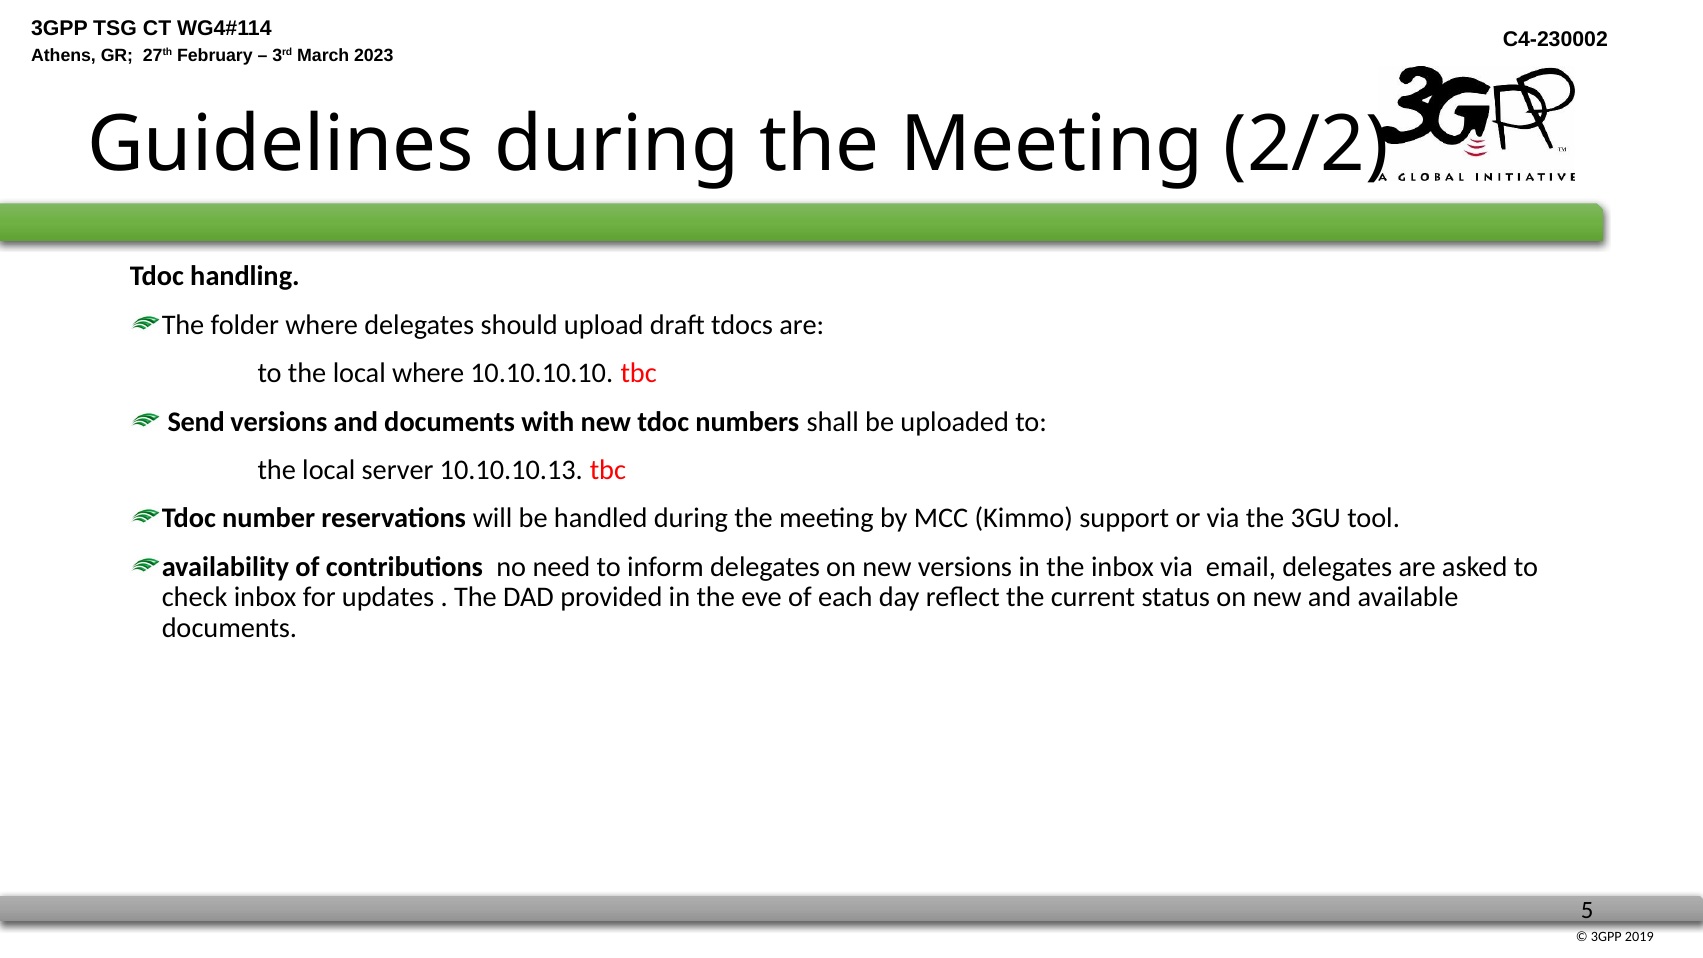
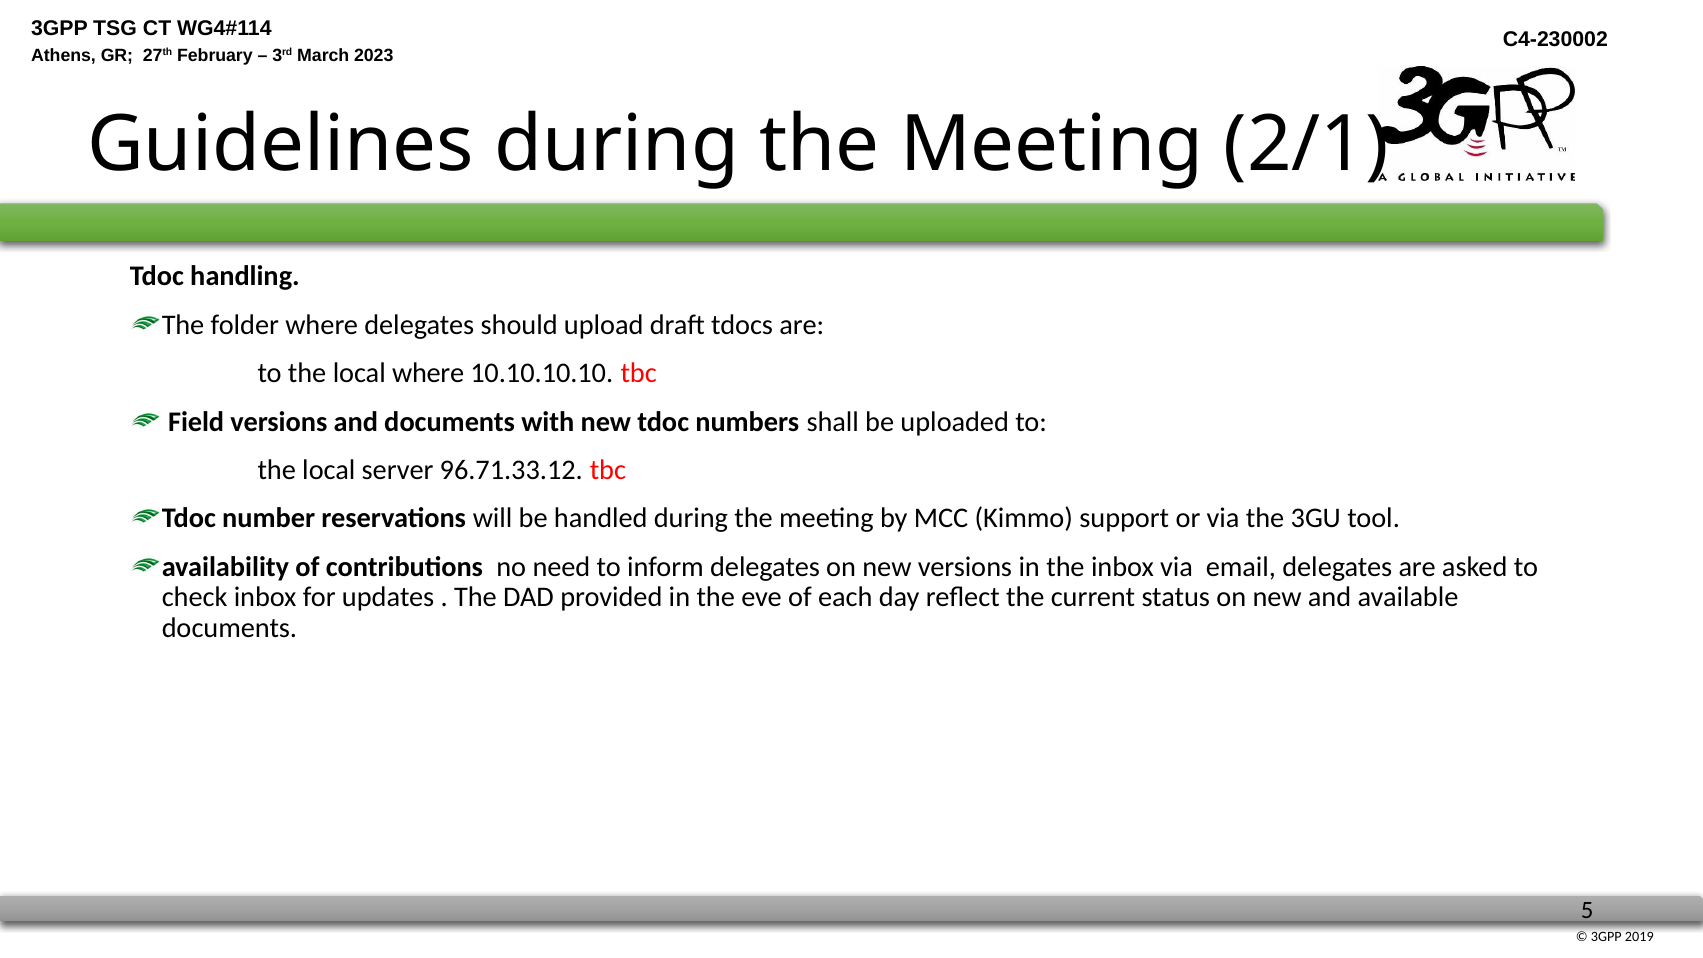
2/2: 2/2 -> 2/1
Send: Send -> Field
10.10.10.13: 10.10.10.13 -> 96.71.33.12
